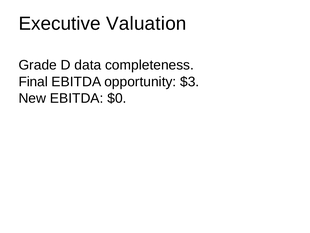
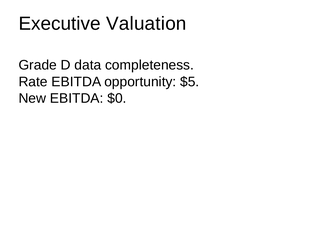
Final: Final -> Rate
$3: $3 -> $5
